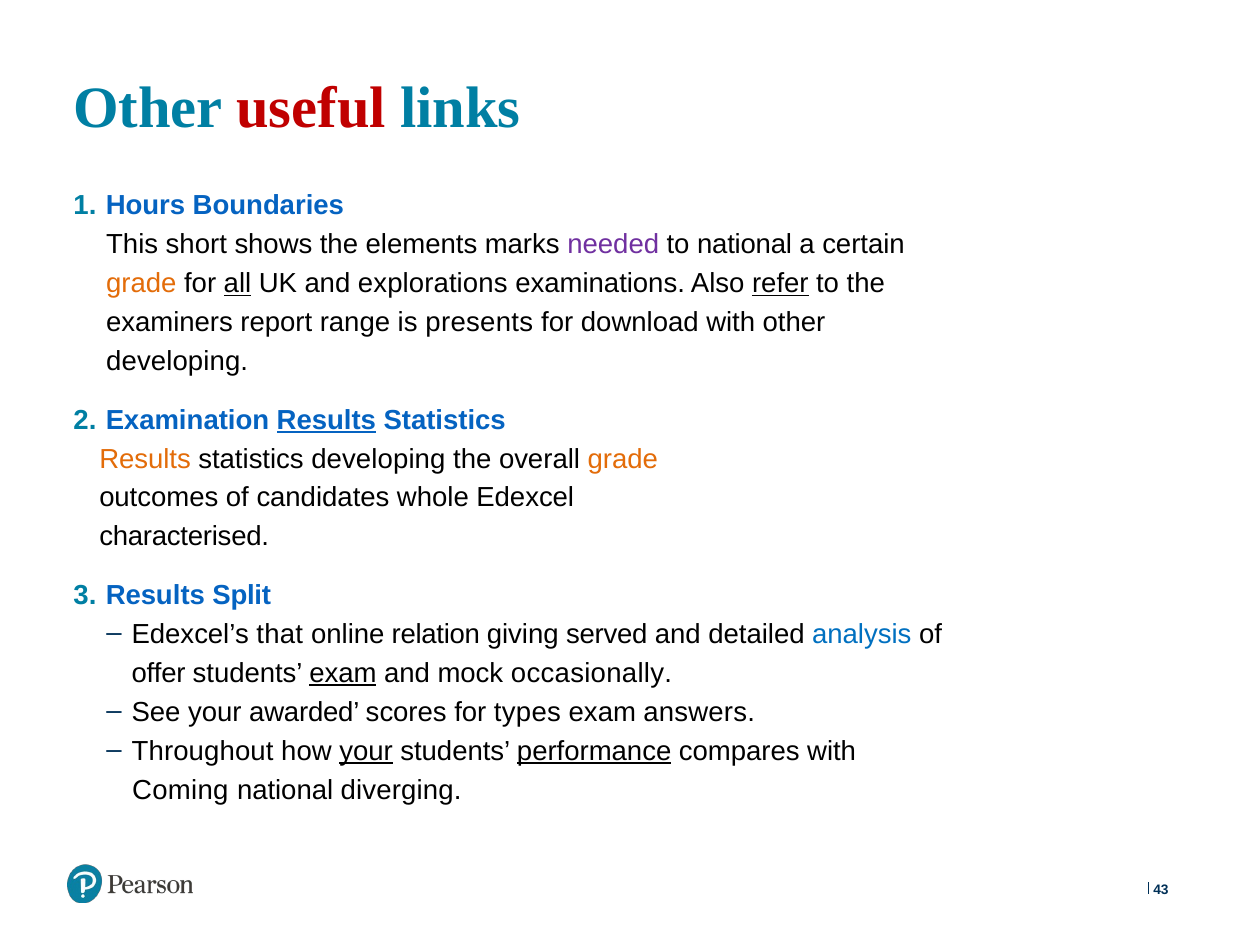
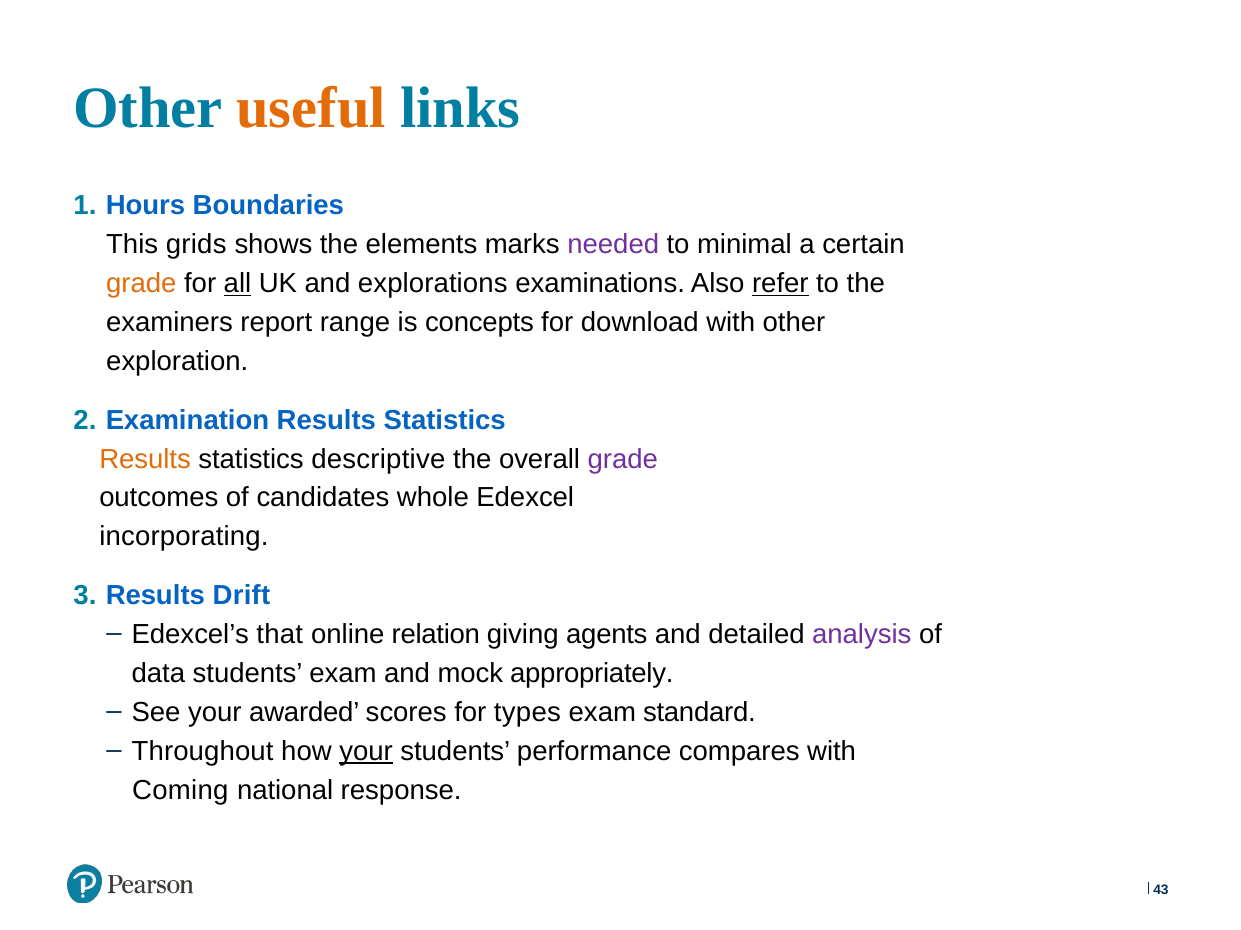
useful colour: red -> orange
short: short -> grids
to national: national -> minimal
presents: presents -> concepts
developing at (177, 362): developing -> exploration
Results at (326, 420) underline: present -> none
statistics developing: developing -> descriptive
grade at (623, 459) colour: orange -> purple
characterised: characterised -> incorporating
Split: Split -> Drift
served: served -> agents
analysis colour: blue -> purple
offer: offer -> data
exam at (343, 674) underline: present -> none
occasionally: occasionally -> appropriately
answers: answers -> standard
performance underline: present -> none
diverging: diverging -> response
